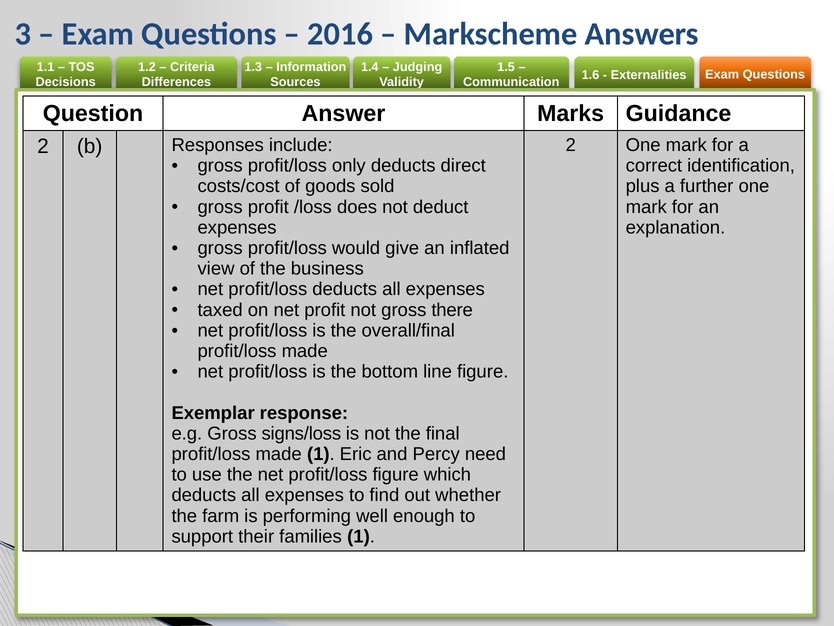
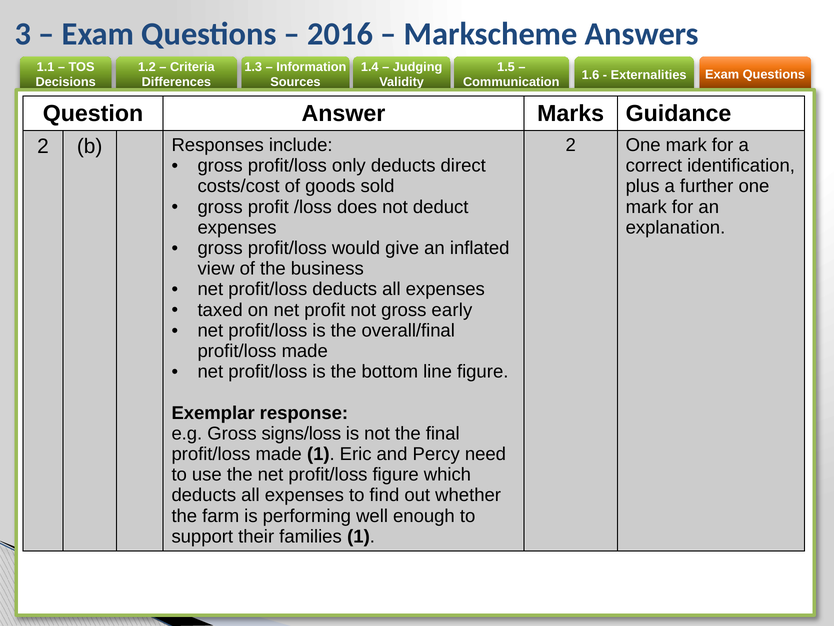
there: there -> early
